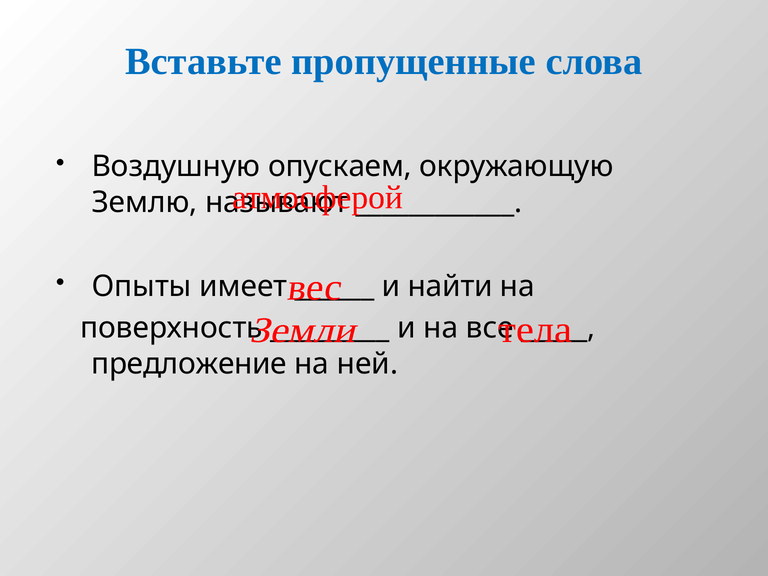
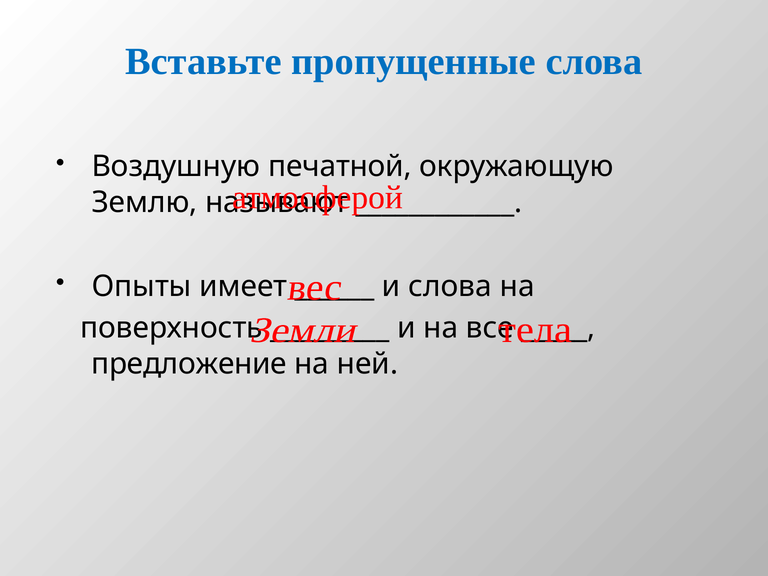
опускаем: опускаем -> печатной
и найти: найти -> слова
